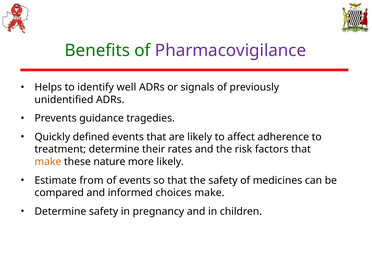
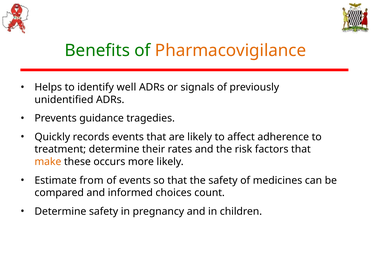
Pharmacovigilance colour: purple -> orange
defined: defined -> records
nature: nature -> occurs
choices make: make -> count
